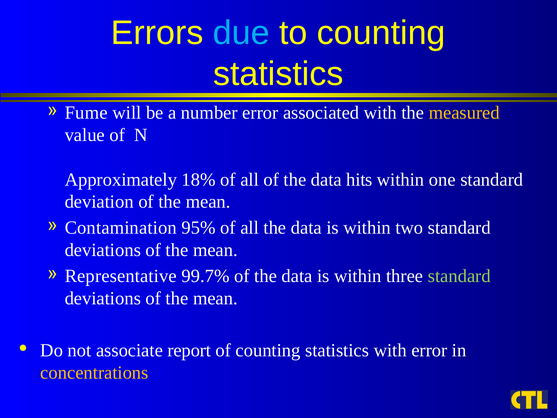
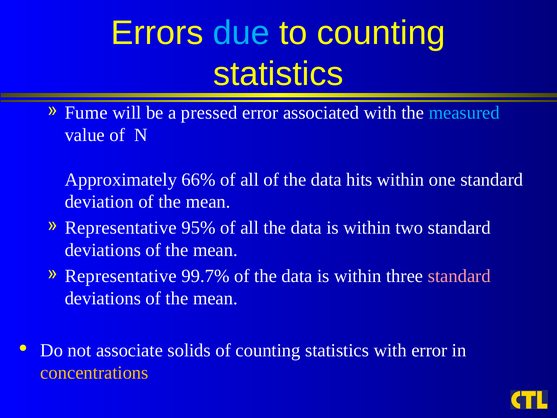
number: number -> pressed
measured colour: yellow -> light blue
18%: 18% -> 66%
Contamination at (121, 228): Contamination -> Representative
standard at (459, 276) colour: light green -> pink
report: report -> solids
